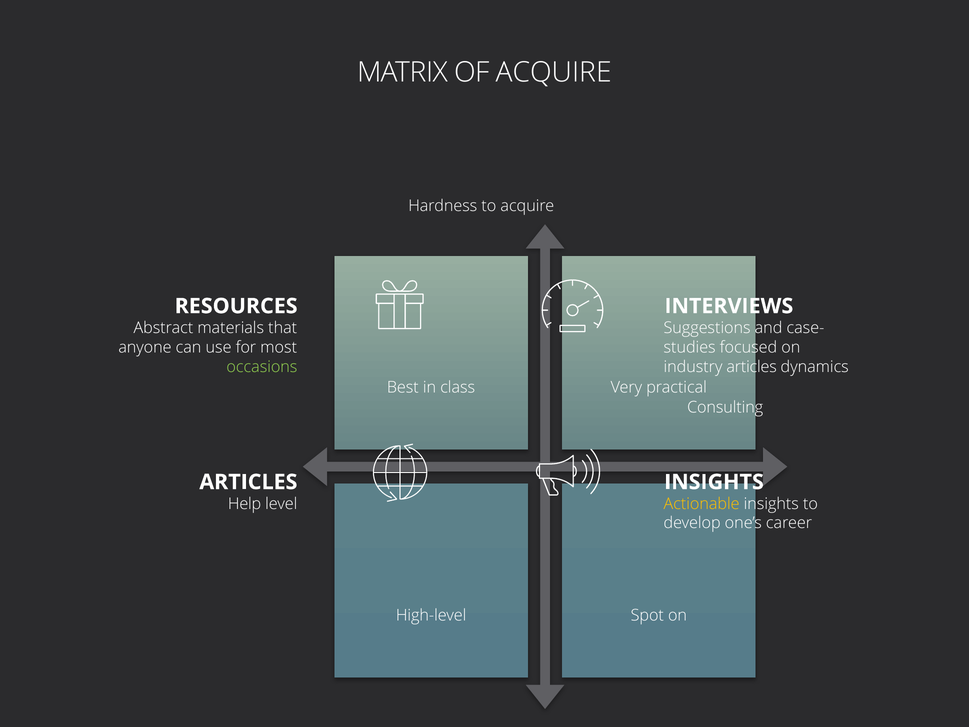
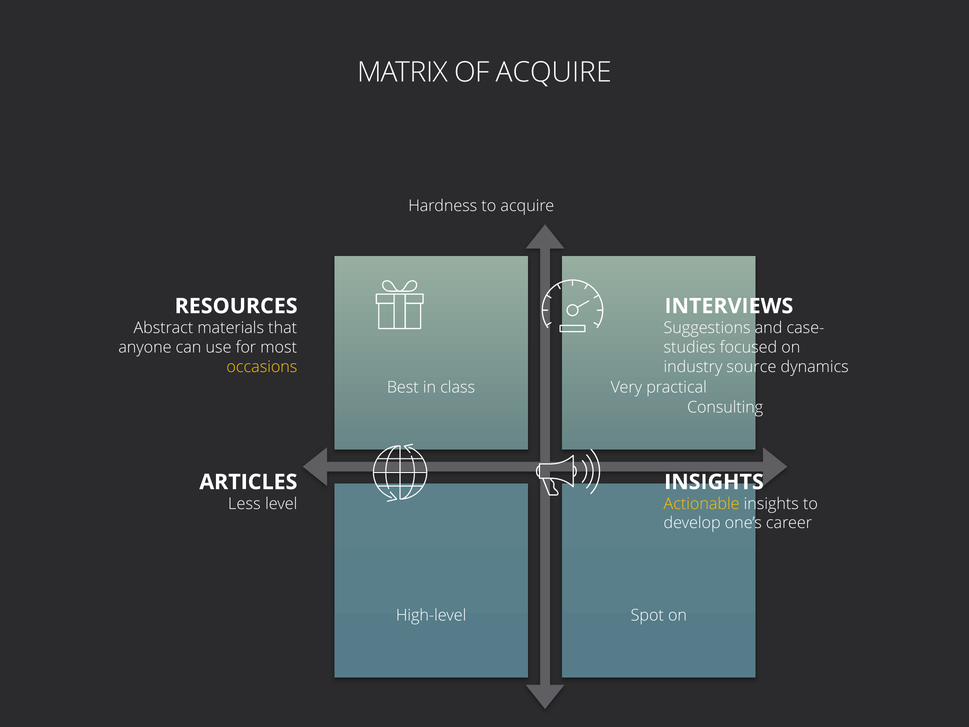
occasions colour: light green -> yellow
industry articles: articles -> source
Help: Help -> Less
